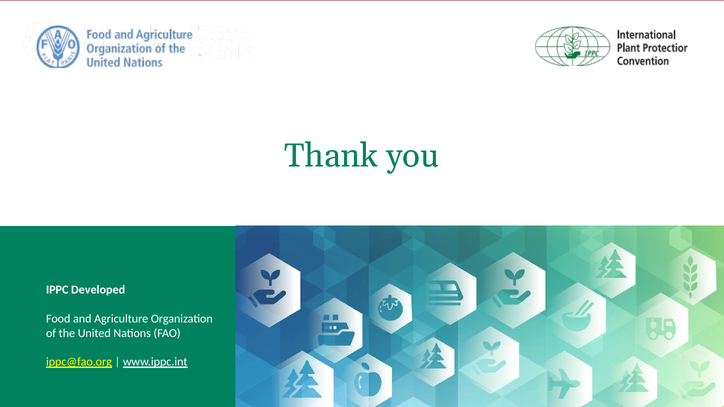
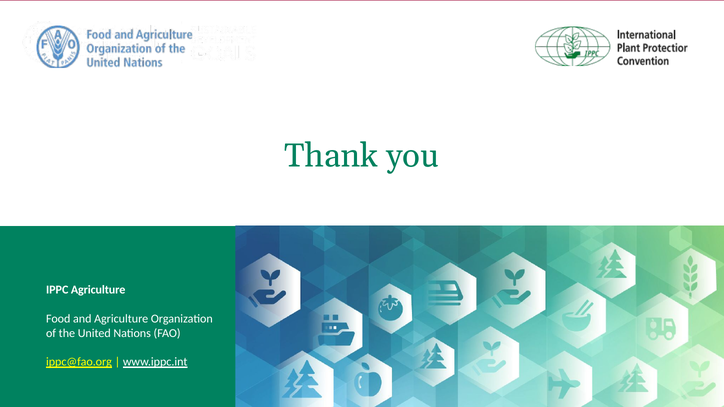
IPPC Developed: Developed -> Agriculture
